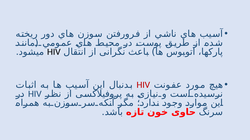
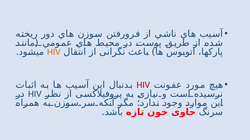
HIV at (54, 52) colour: black -> orange
